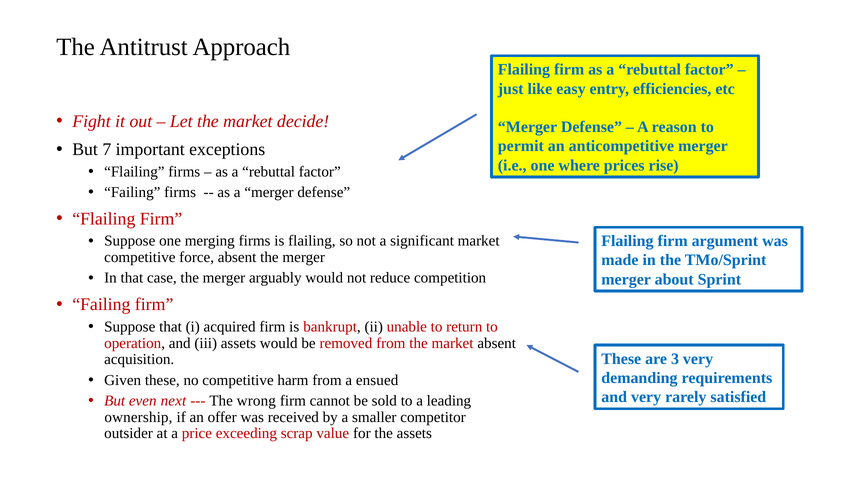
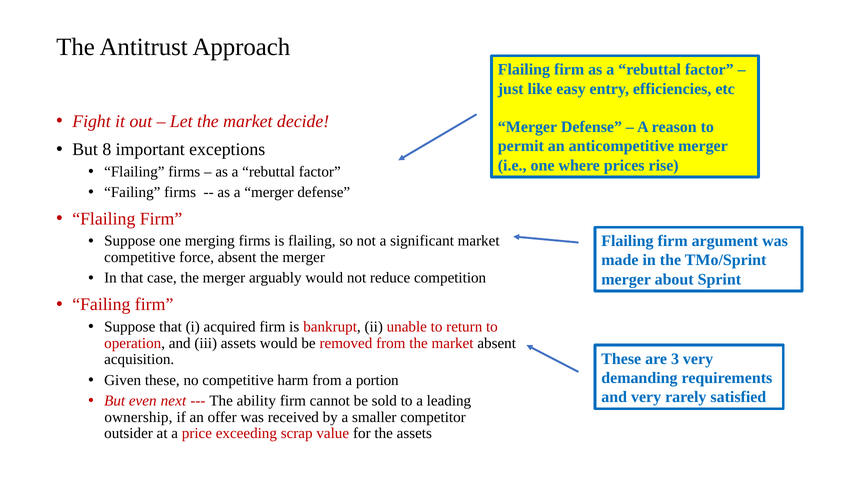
7: 7 -> 8
ensued: ensued -> portion
wrong: wrong -> ability
